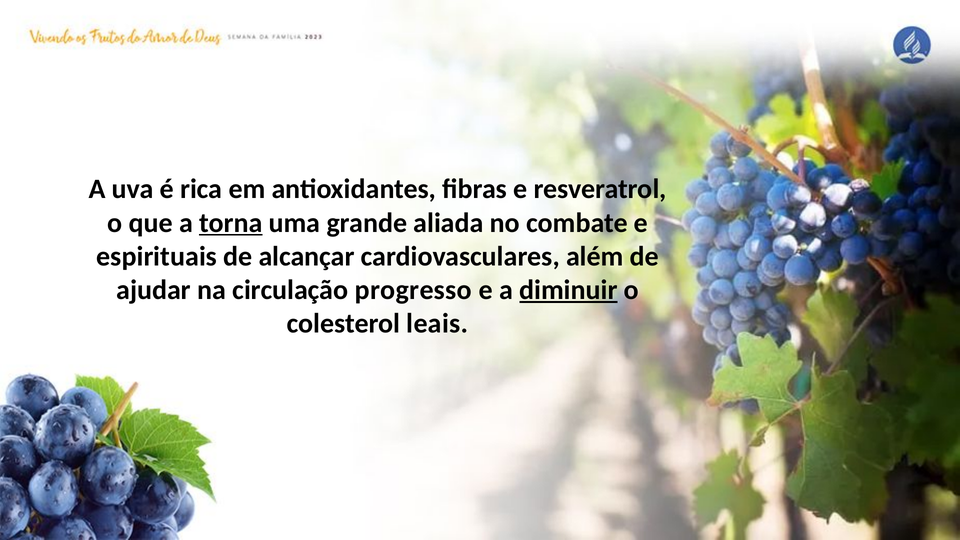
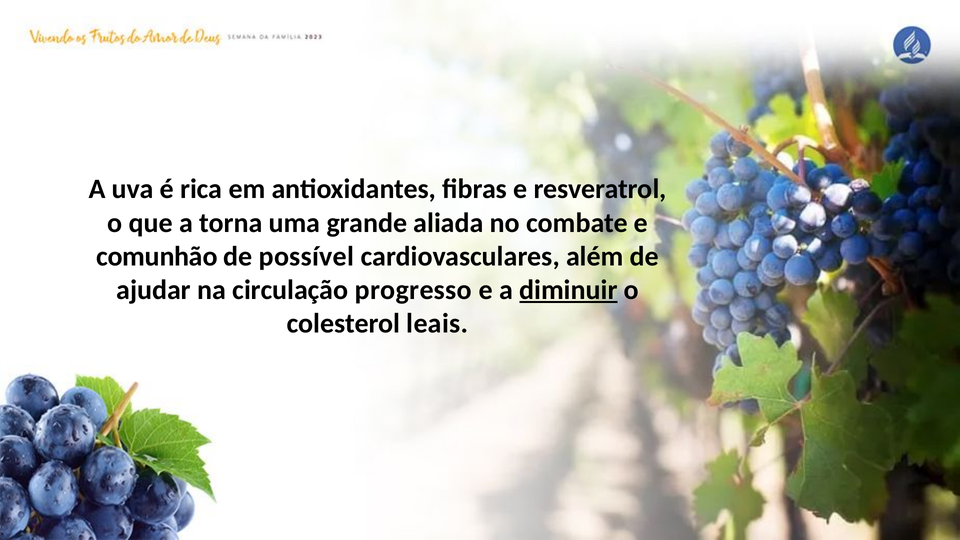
torna underline: present -> none
espirituais: espirituais -> comunhão
alcançar: alcançar -> possível
